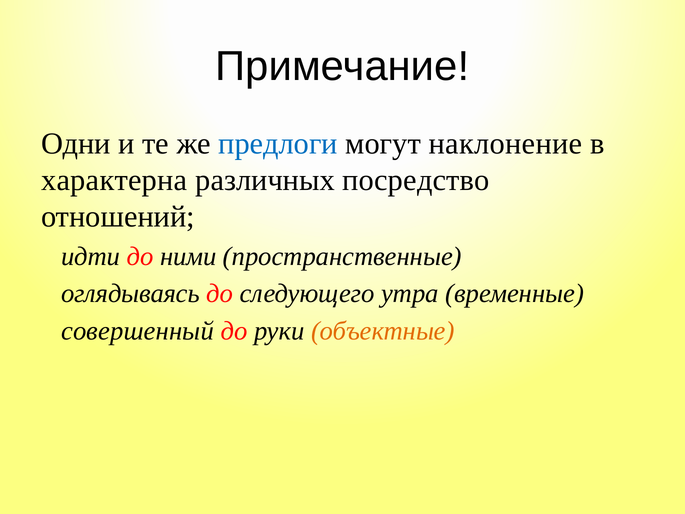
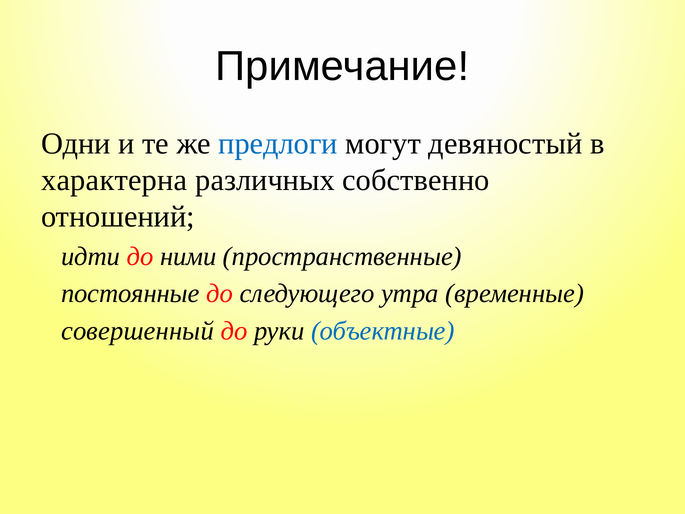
наклонение: наклонение -> девяностый
посредство: посредство -> собственно
оглядываясь: оглядываясь -> постоянные
объектные colour: orange -> blue
